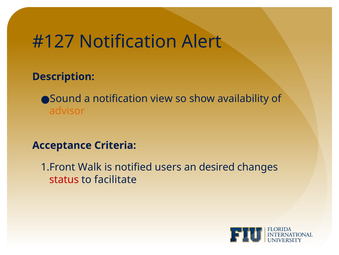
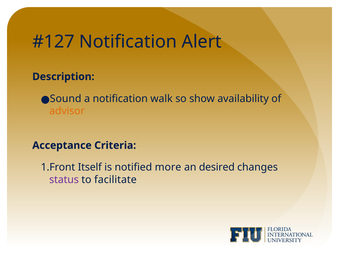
view: view -> walk
Walk: Walk -> Itself
users: users -> more
status colour: red -> purple
